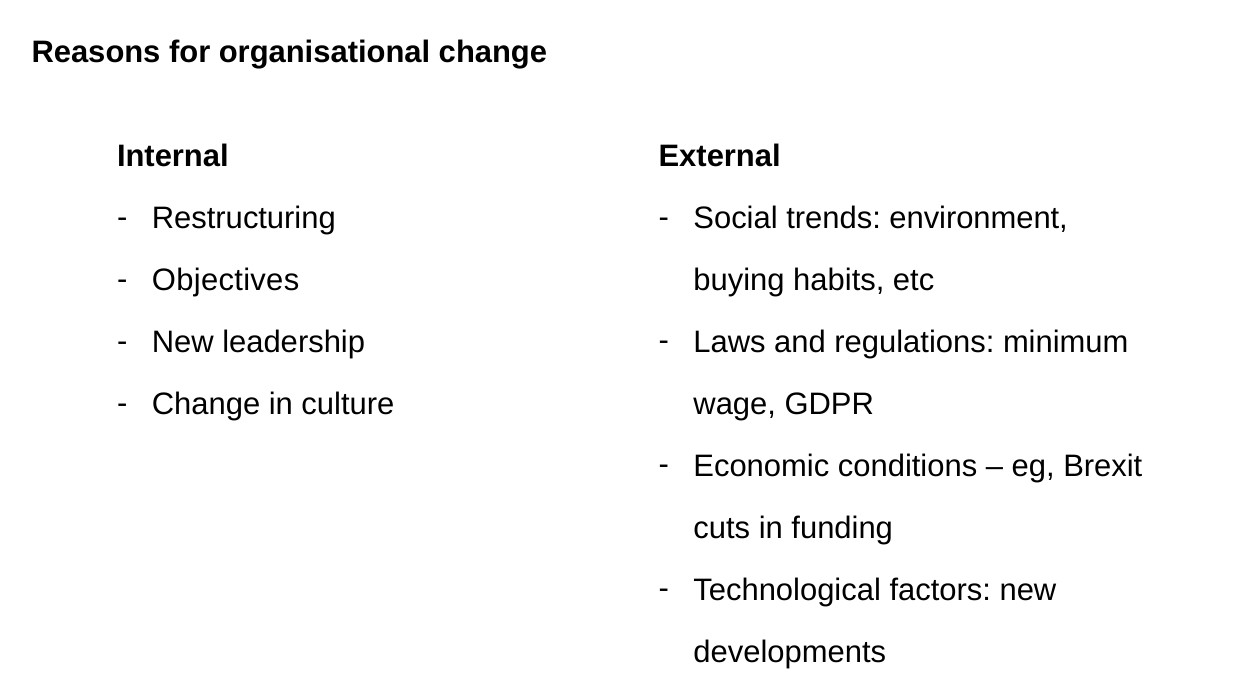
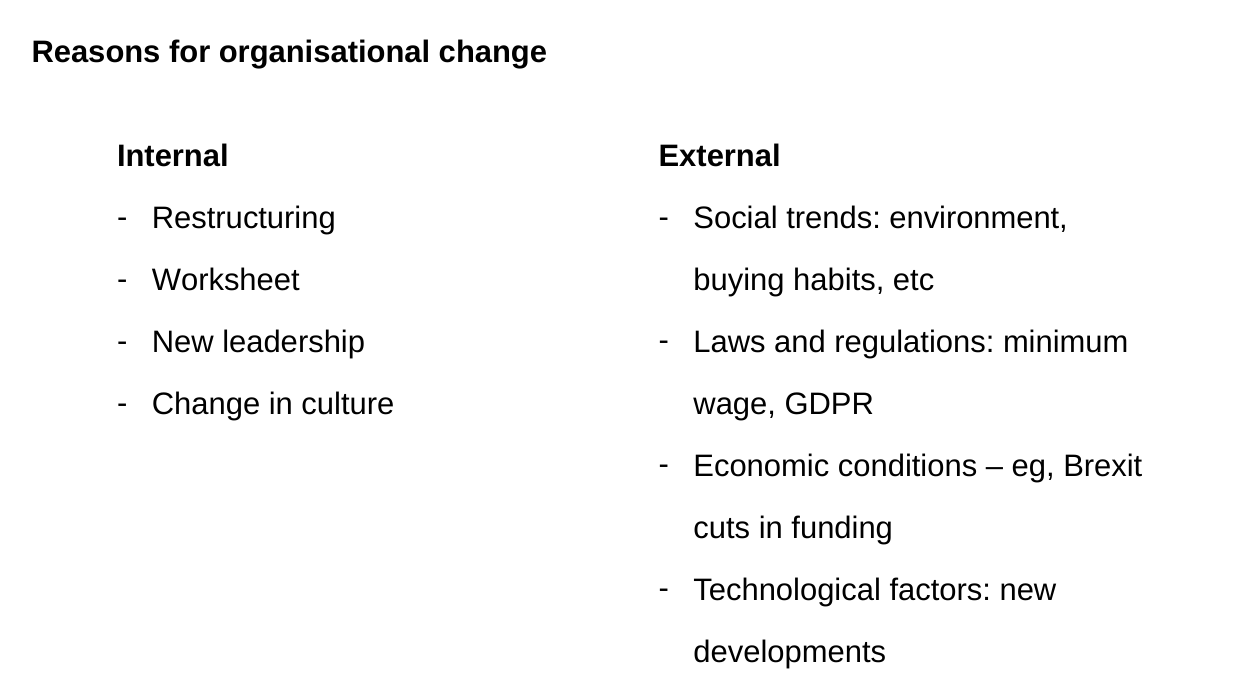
Objectives: Objectives -> Worksheet
